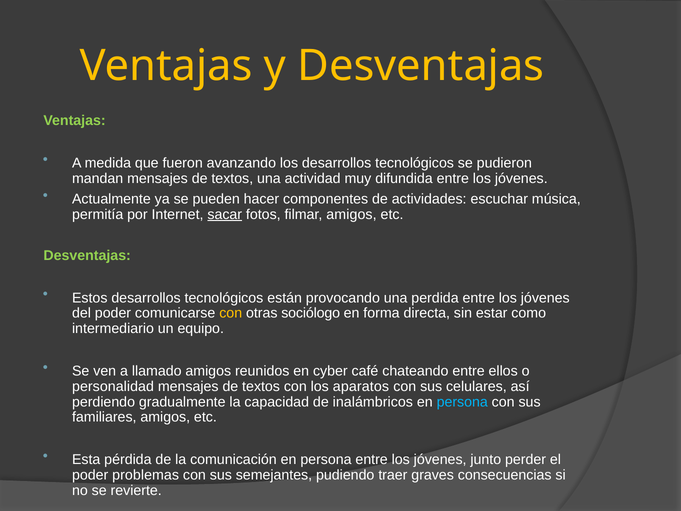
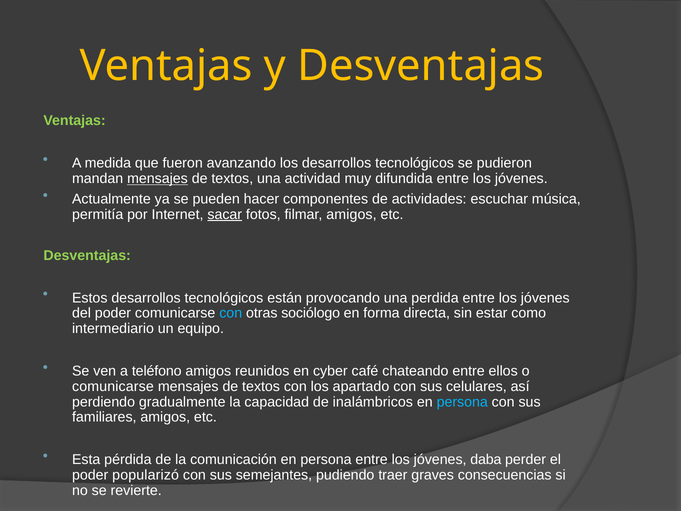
mensajes at (157, 179) underline: none -> present
con at (231, 313) colour: yellow -> light blue
llamado: llamado -> teléfono
personalidad at (113, 386): personalidad -> comunicarse
aparatos: aparatos -> apartado
junto: junto -> daba
problemas: problemas -> popularizó
